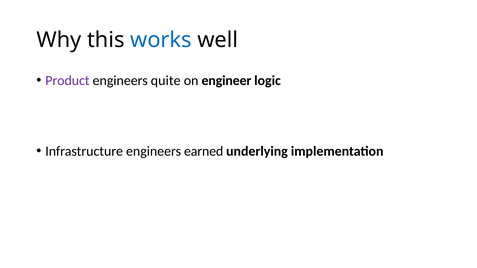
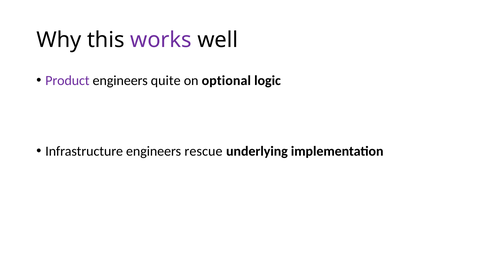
works colour: blue -> purple
on engineer: engineer -> optional
earned: earned -> rescue
